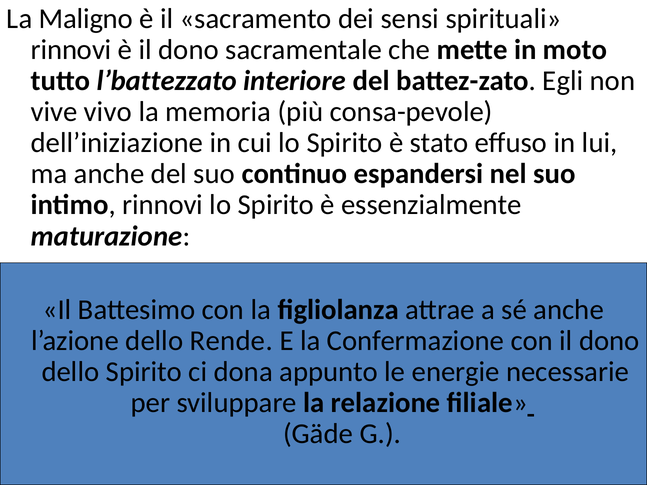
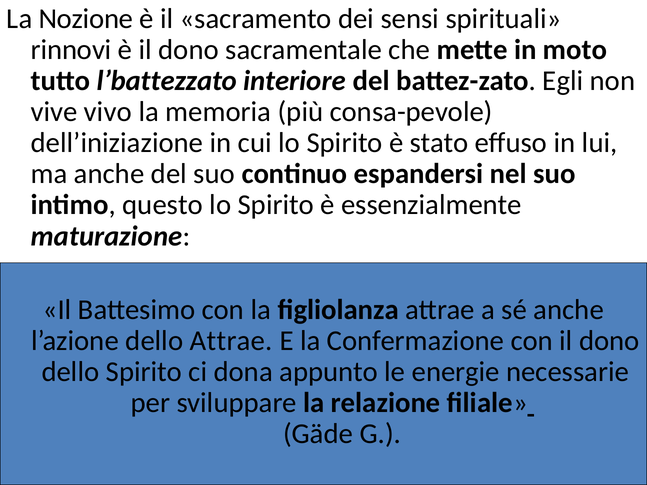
Maligno: Maligno -> Nozione
intimo rinnovi: rinnovi -> questo
dello Rende: Rende -> Attrae
